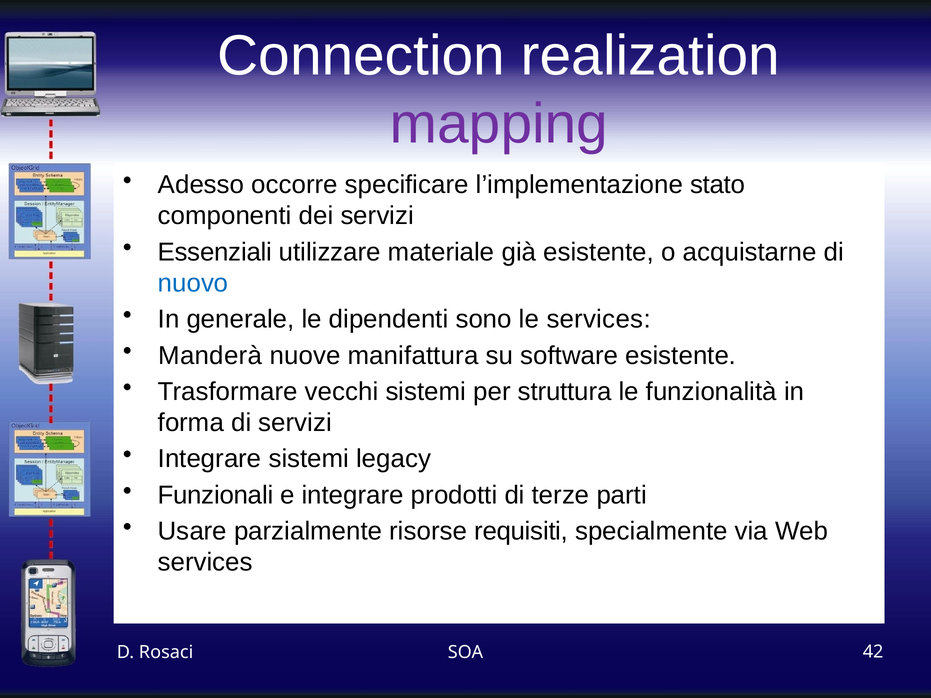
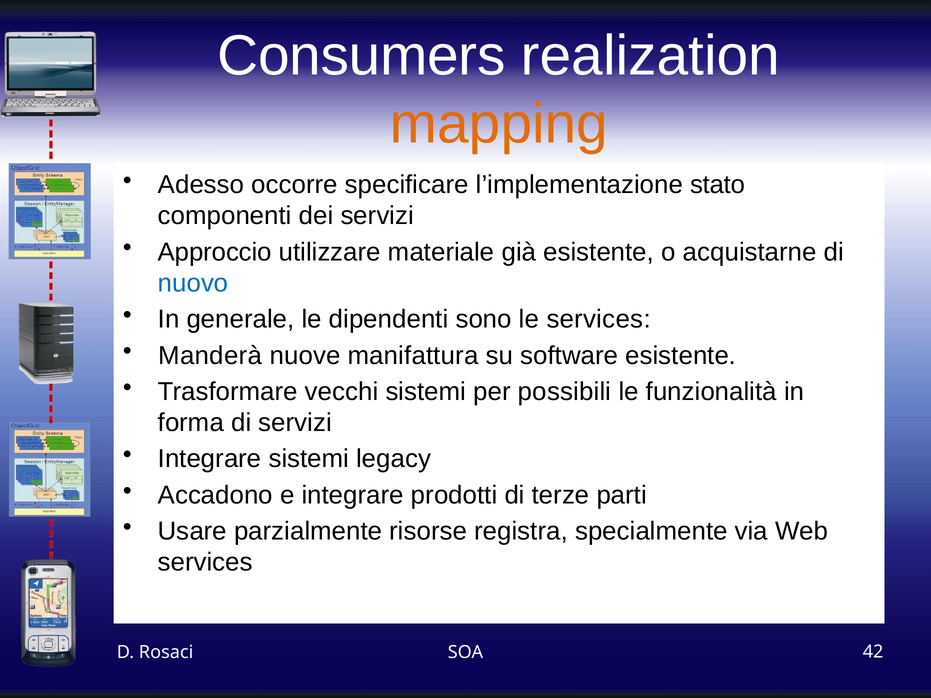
Connection: Connection -> Consumers
mapping colour: purple -> orange
Essenziali: Essenziali -> Approccio
struttura: struttura -> possibili
Funzionali: Funzionali -> Accadono
requisiti: requisiti -> registra
